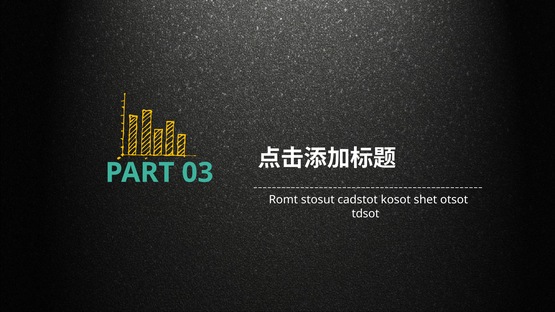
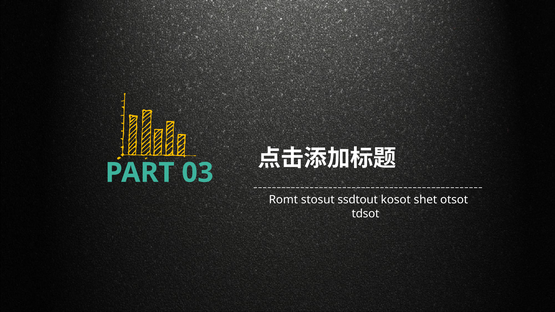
cadstot: cadstot -> ssdtout
